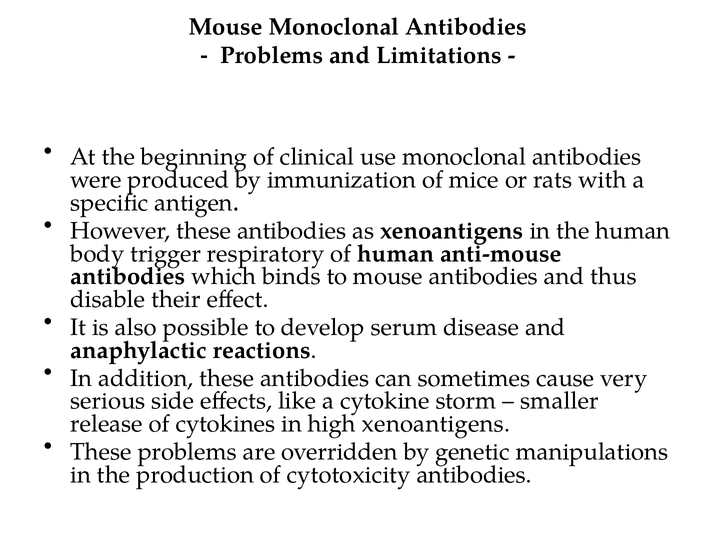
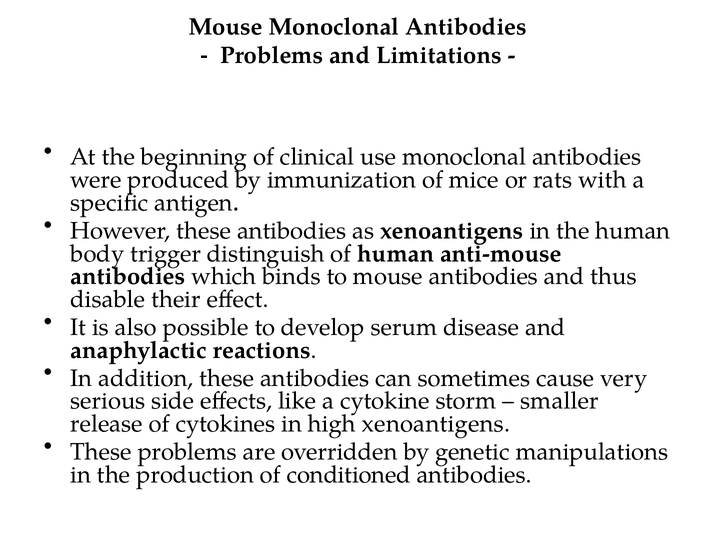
respiratory: respiratory -> distinguish
cytotoxicity: cytotoxicity -> conditioned
